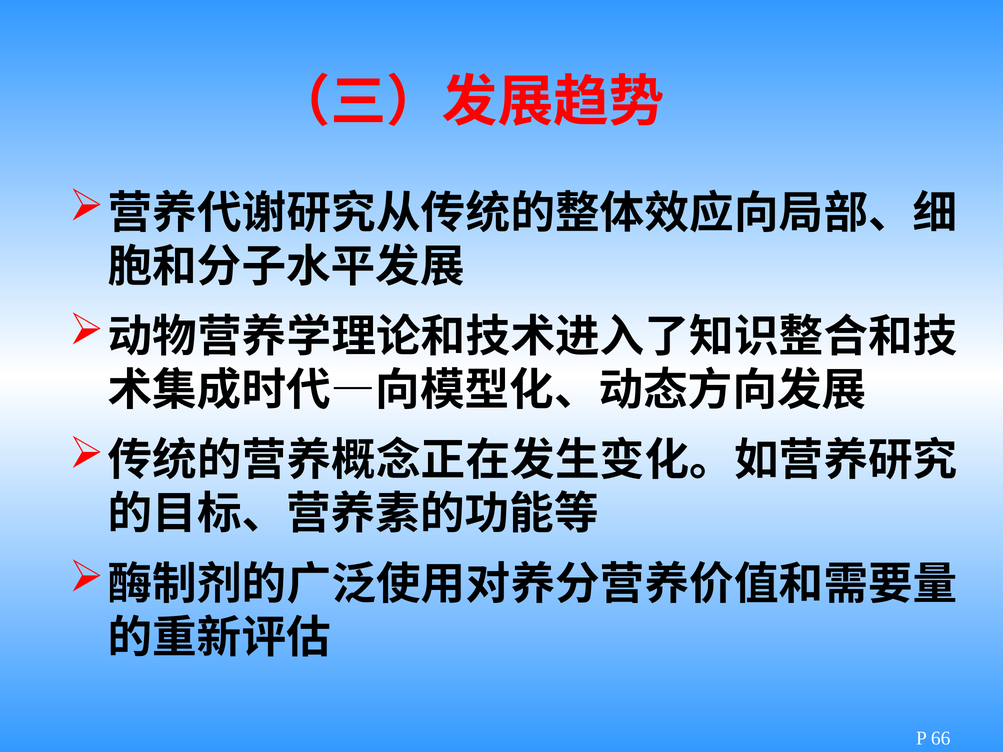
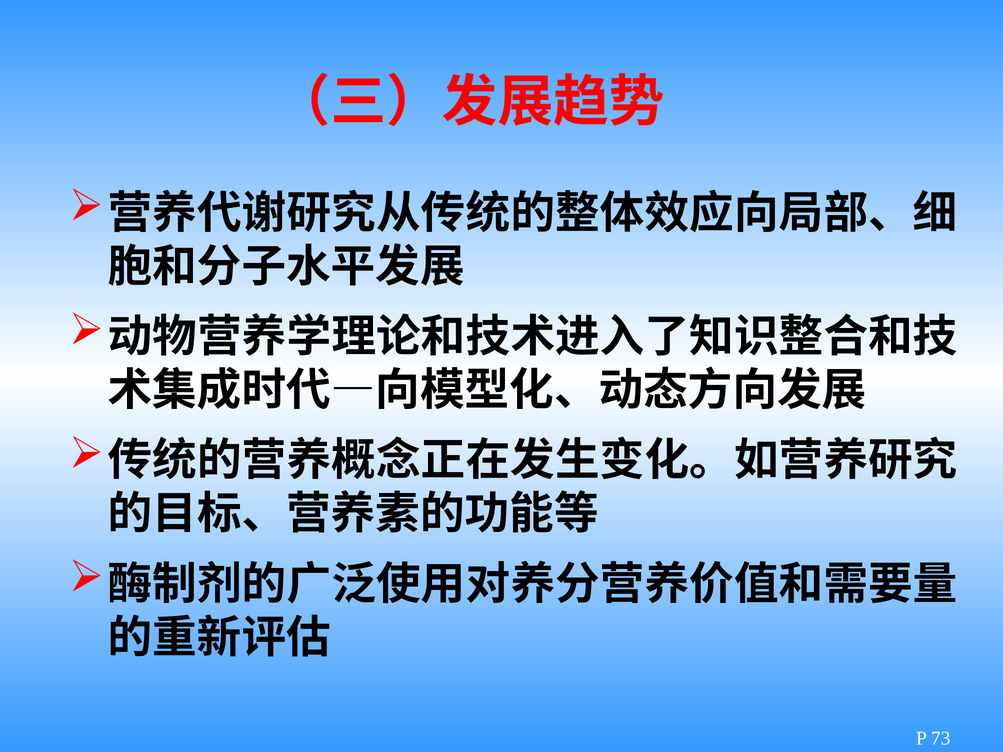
66: 66 -> 73
